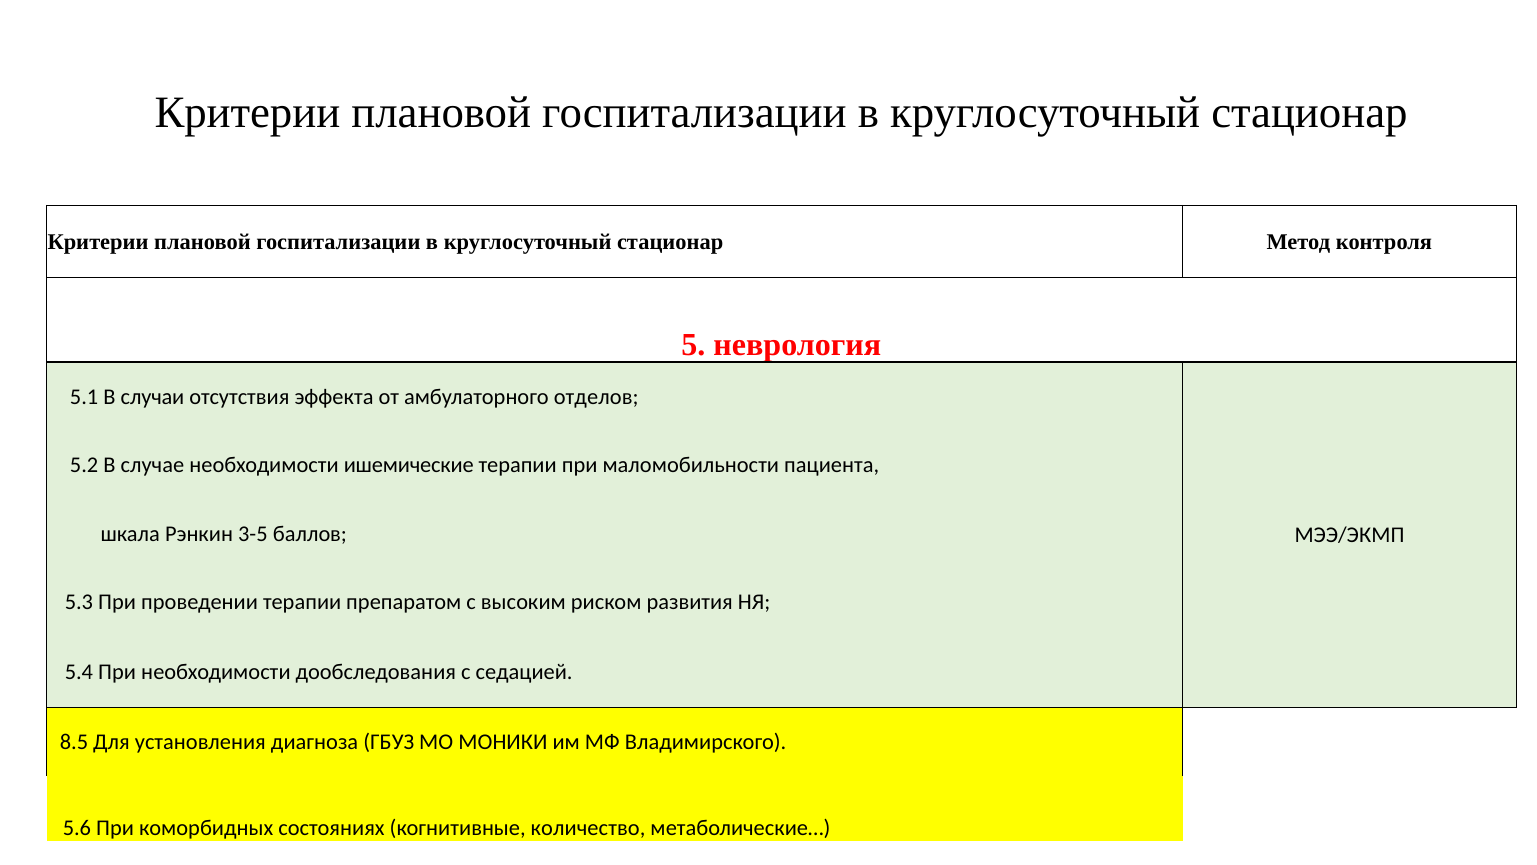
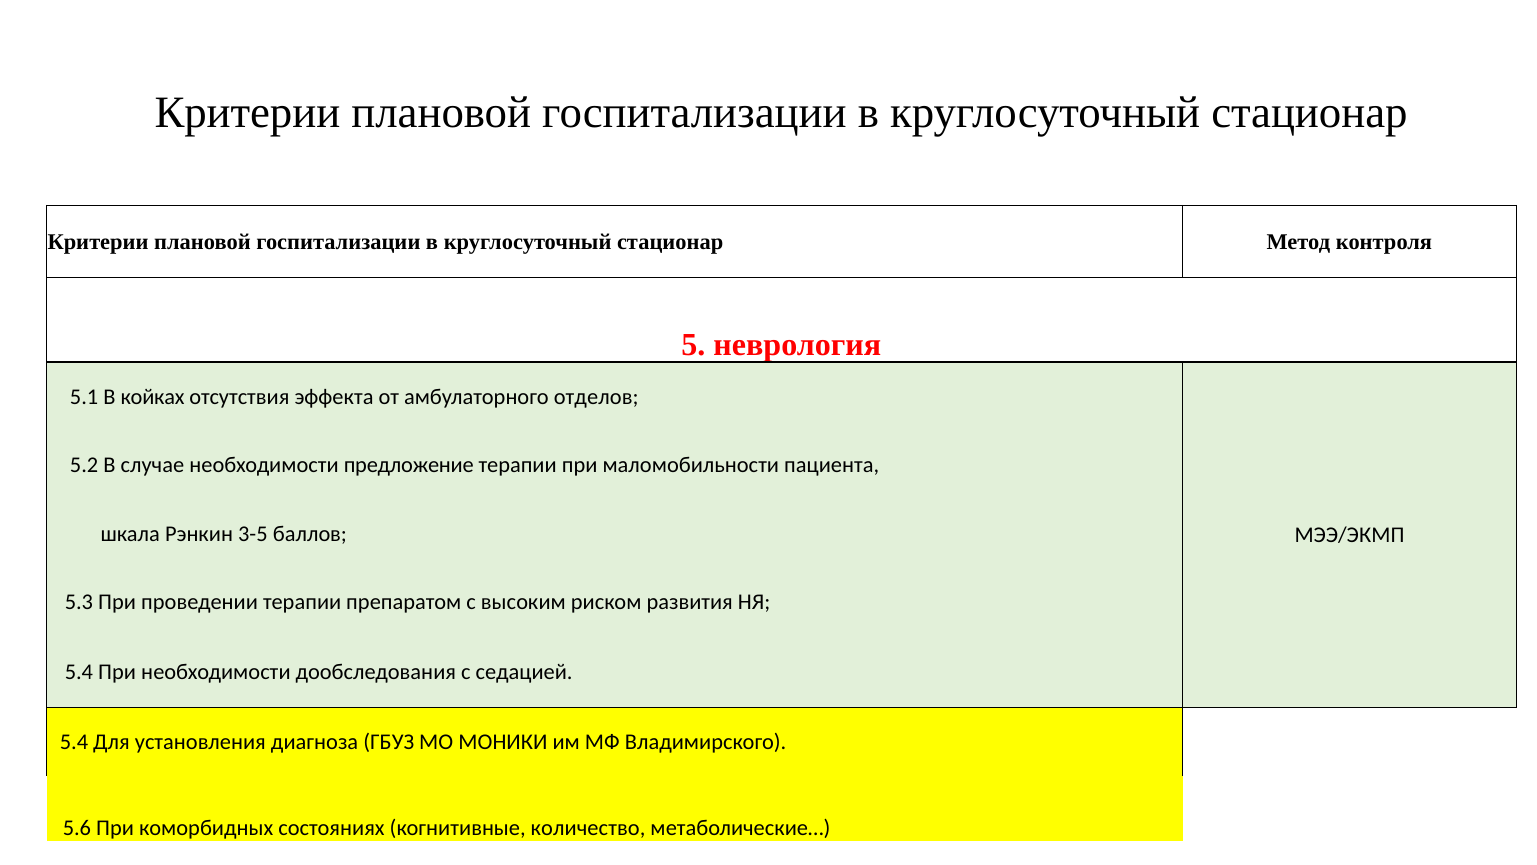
случаи: случаи -> койках
ишемические: ишемические -> предложение
8.5 at (74, 742): 8.5 -> 5.4
